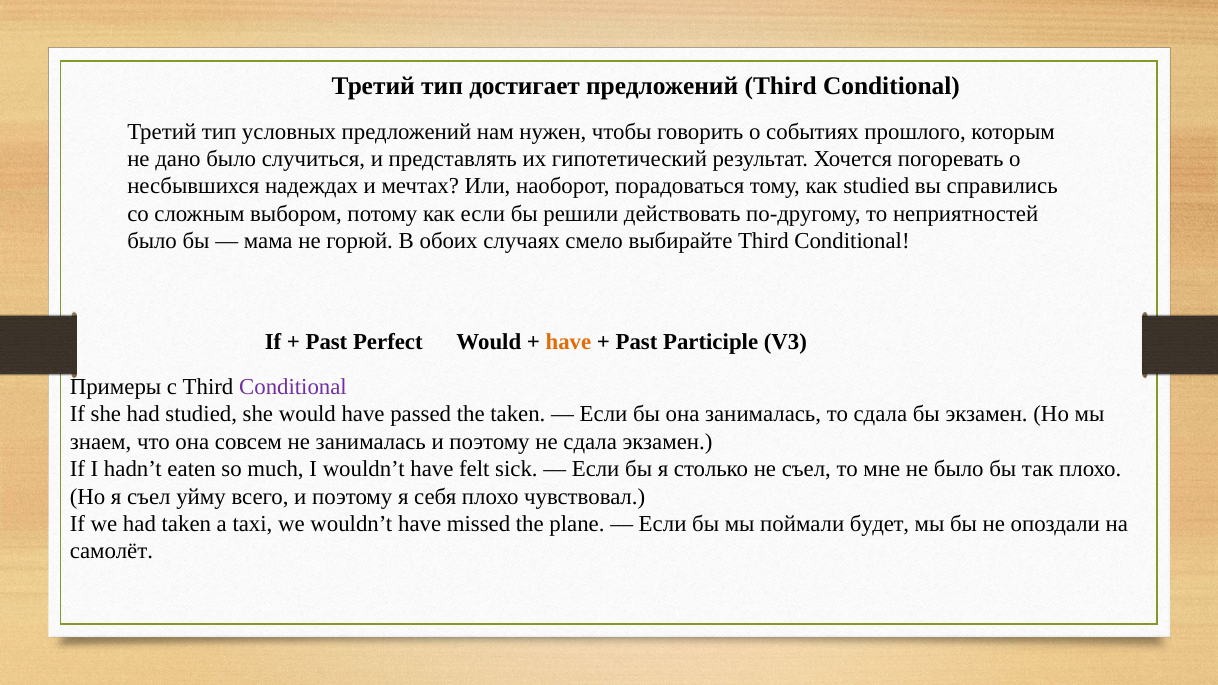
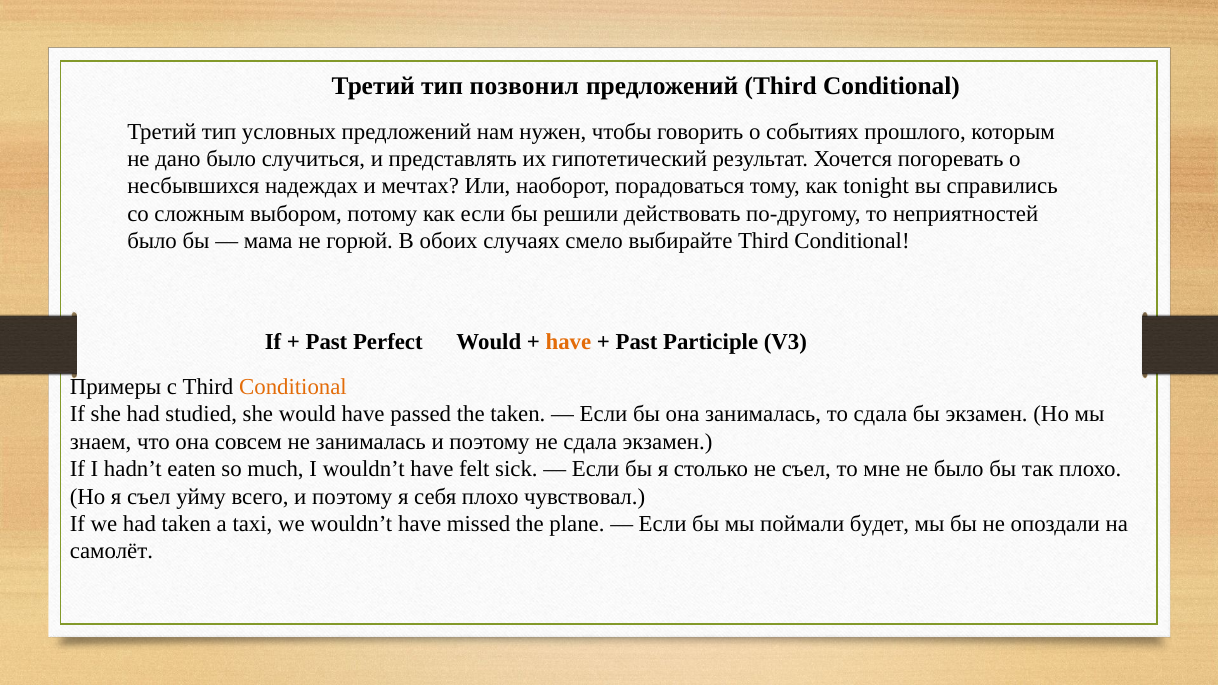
достигает: достигает -> позвонил
как studied: studied -> tonight
Conditional at (293, 387) colour: purple -> orange
